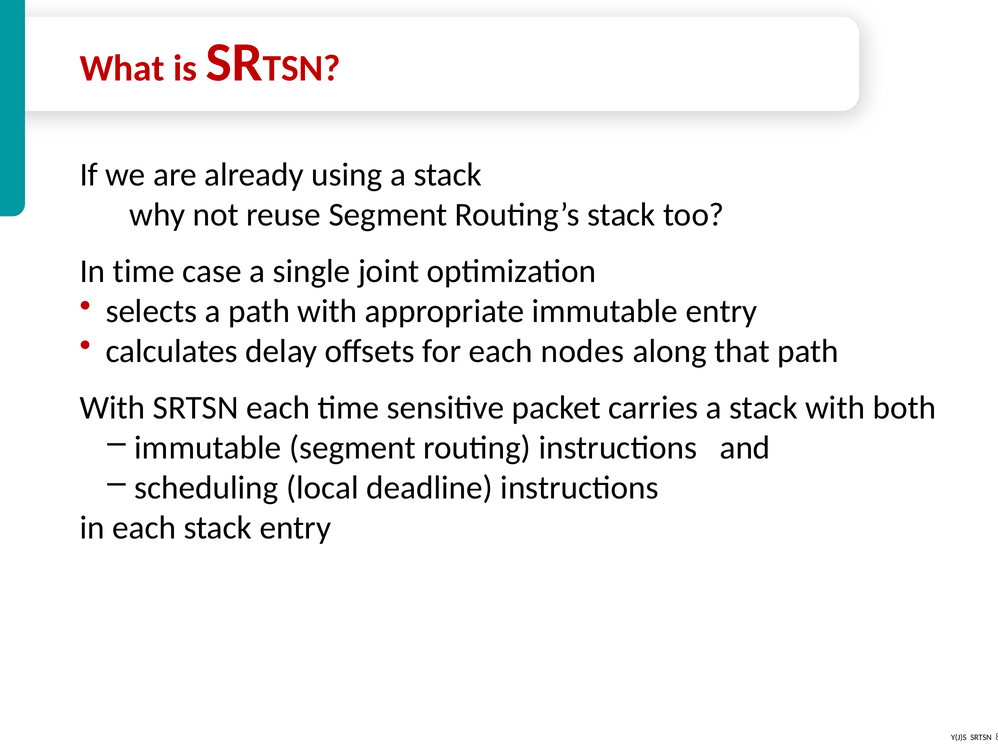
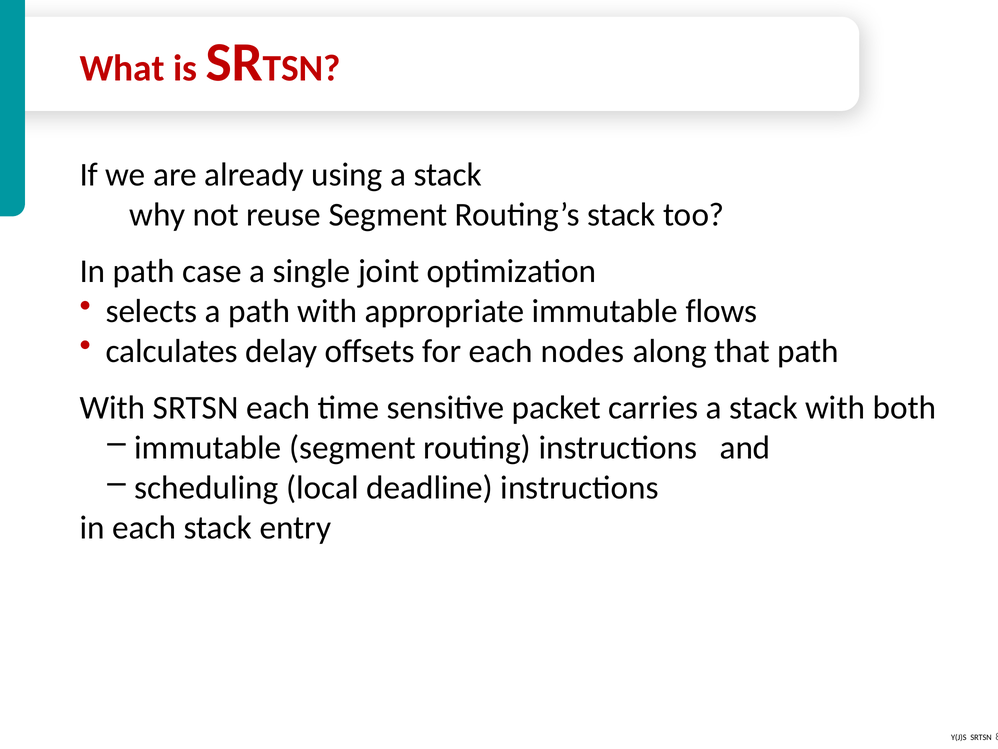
In time: time -> path
immutable entry: entry -> flows
